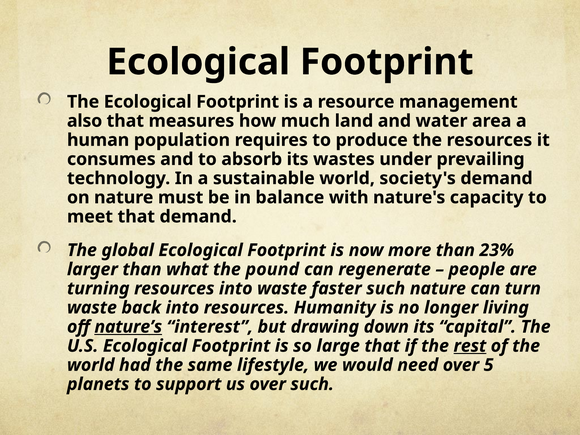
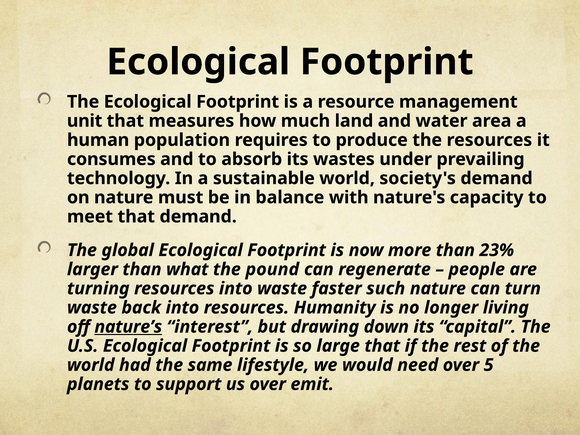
also: also -> unit
rest underline: present -> none
over such: such -> emit
